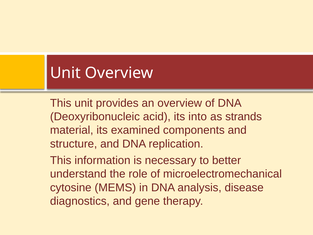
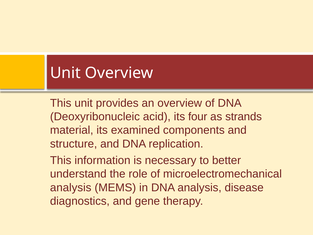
into: into -> four
cytosine at (71, 187): cytosine -> analysis
